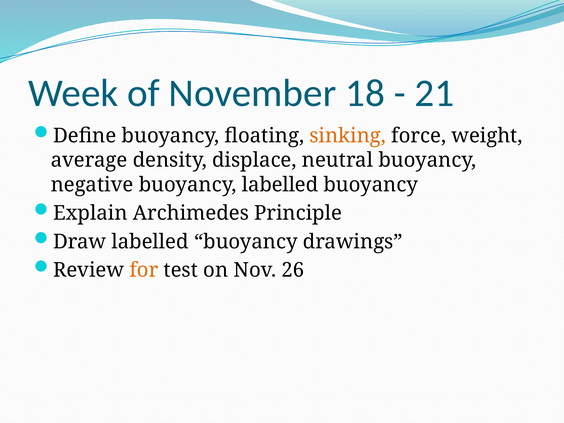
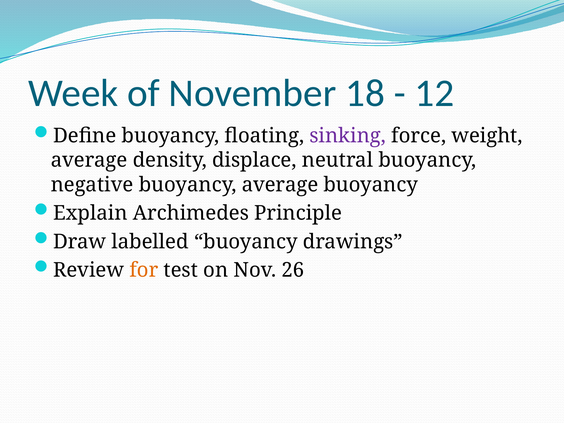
21: 21 -> 12
sinking colour: orange -> purple
buoyancy labelled: labelled -> average
